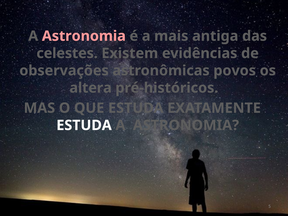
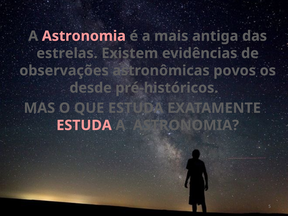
celestes: celestes -> estrelas
altera: altera -> desde
ESTUDA at (84, 125) colour: white -> pink
